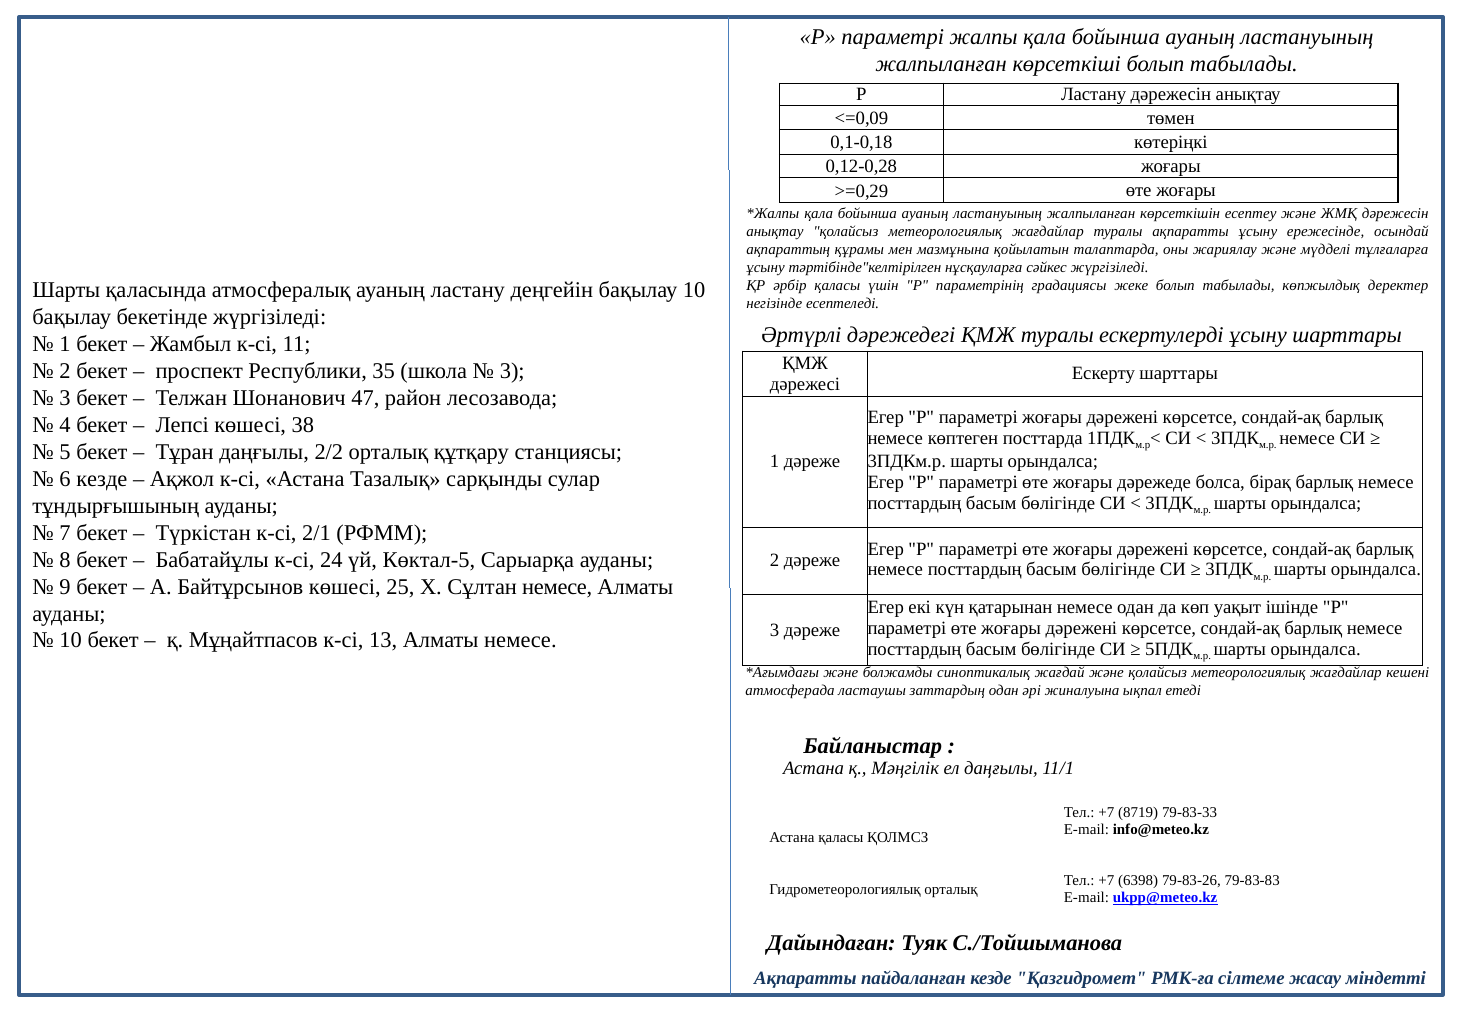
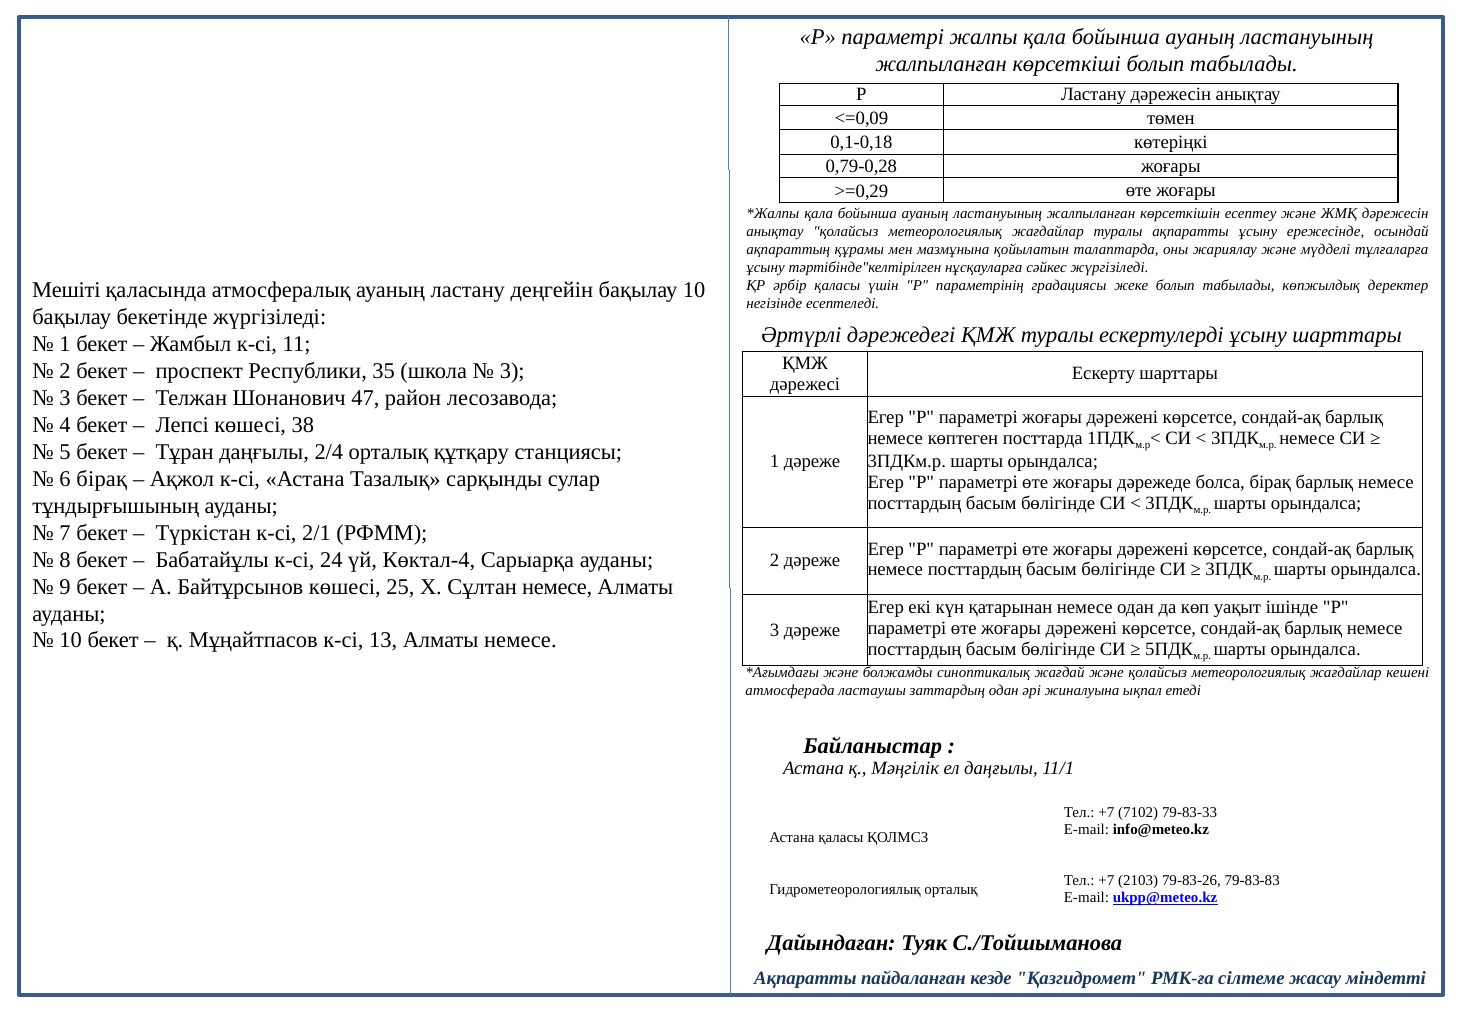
0,12-0,28: 0,12-0,28 -> 0,79-0,28
Шарты at (66, 290): Шарты -> Мешіті
2/2: 2/2 -> 2/4
6 кезде: кезде -> бірақ
Көктал-5: Көктал-5 -> Көктал-4
8719: 8719 -> 7102
6398: 6398 -> 2103
